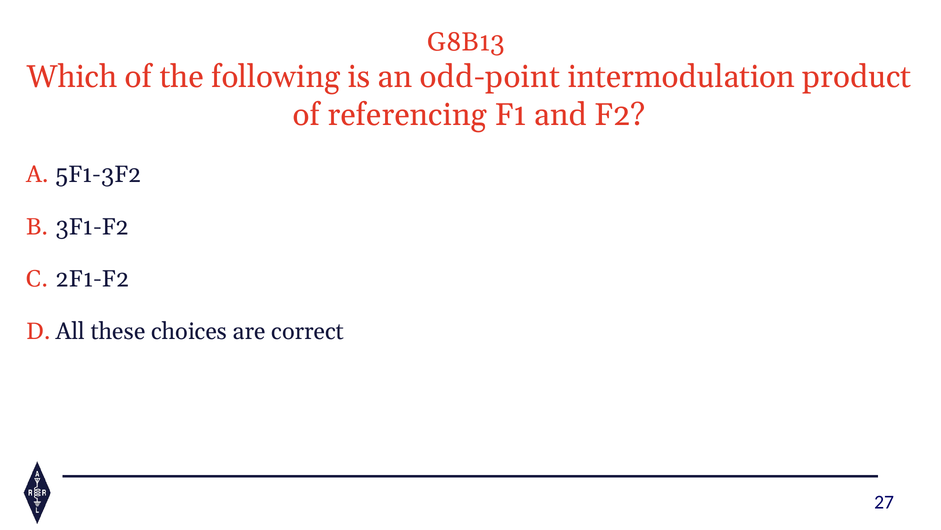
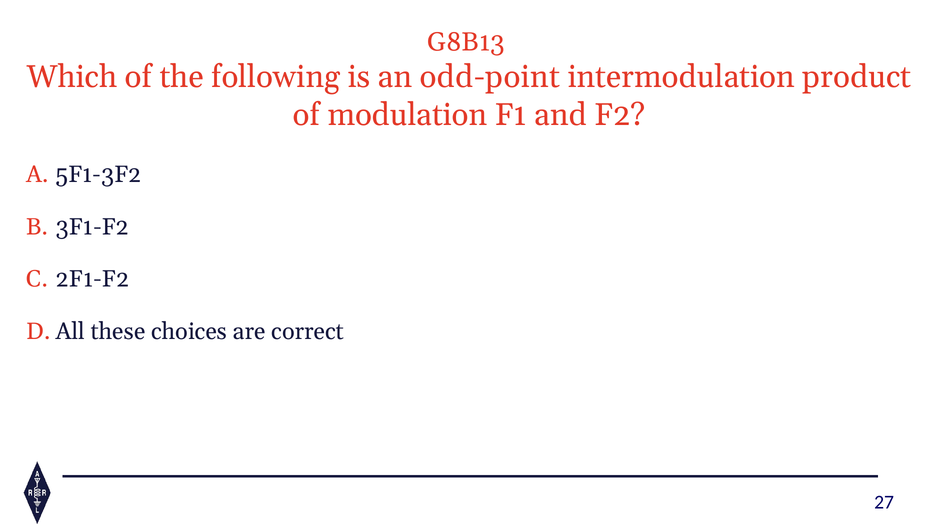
referencing: referencing -> modulation
